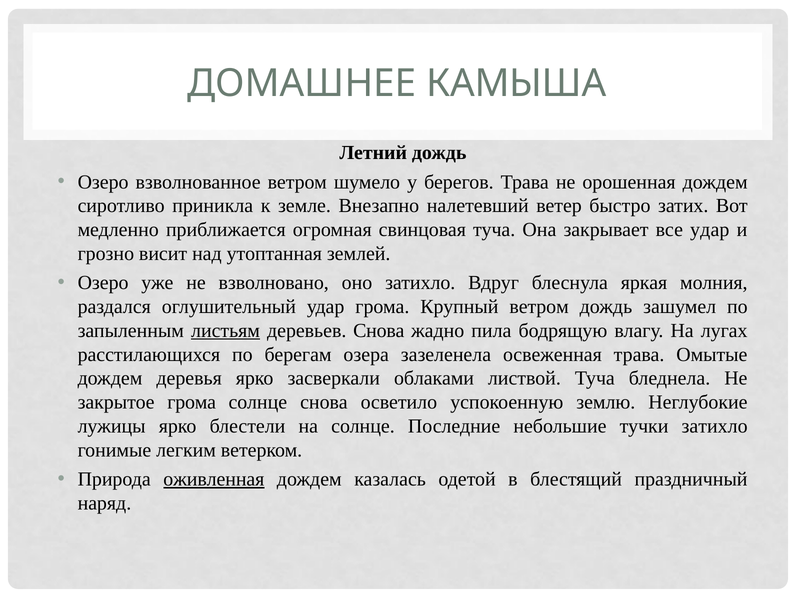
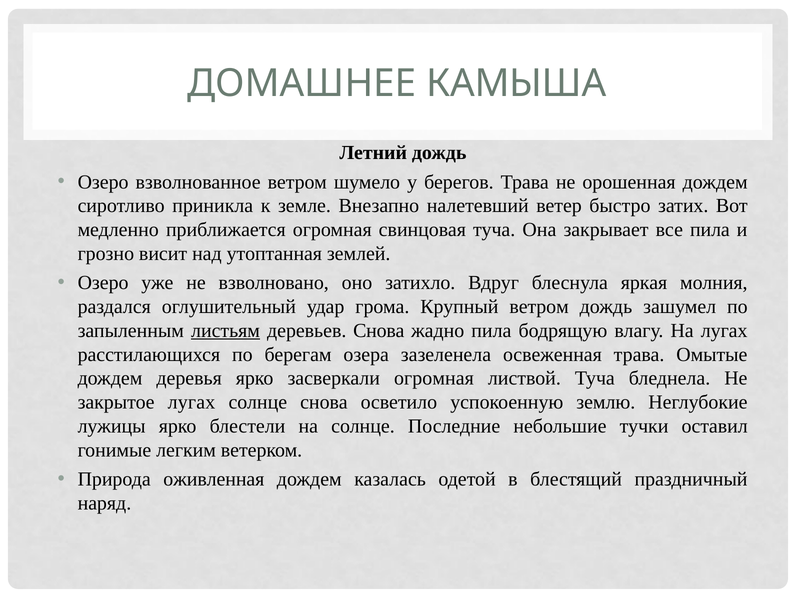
все удар: удар -> пила
засверкали облаками: облаками -> огромная
закрытое грома: грома -> лугах
тучки затихло: затихло -> оставил
оживленная underline: present -> none
